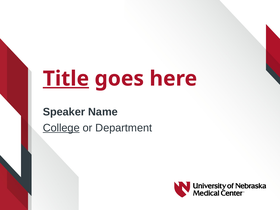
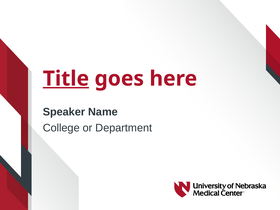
College underline: present -> none
